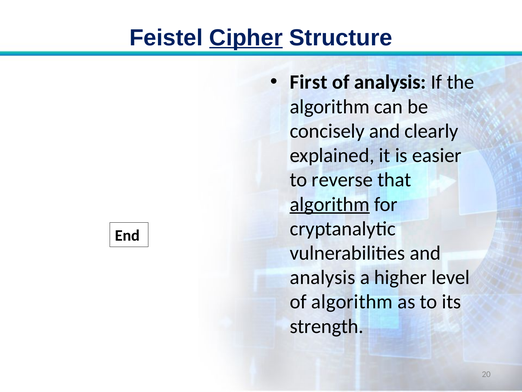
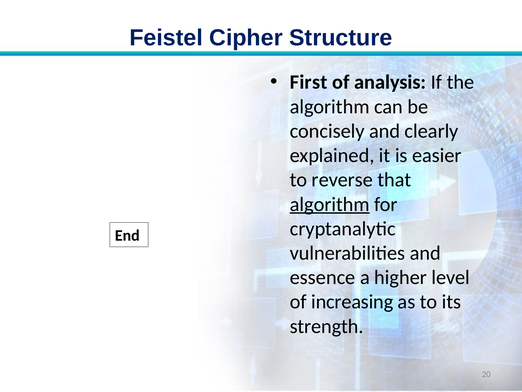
Cipher underline: present -> none
analysis at (323, 277): analysis -> essence
of algorithm: algorithm -> increasing
